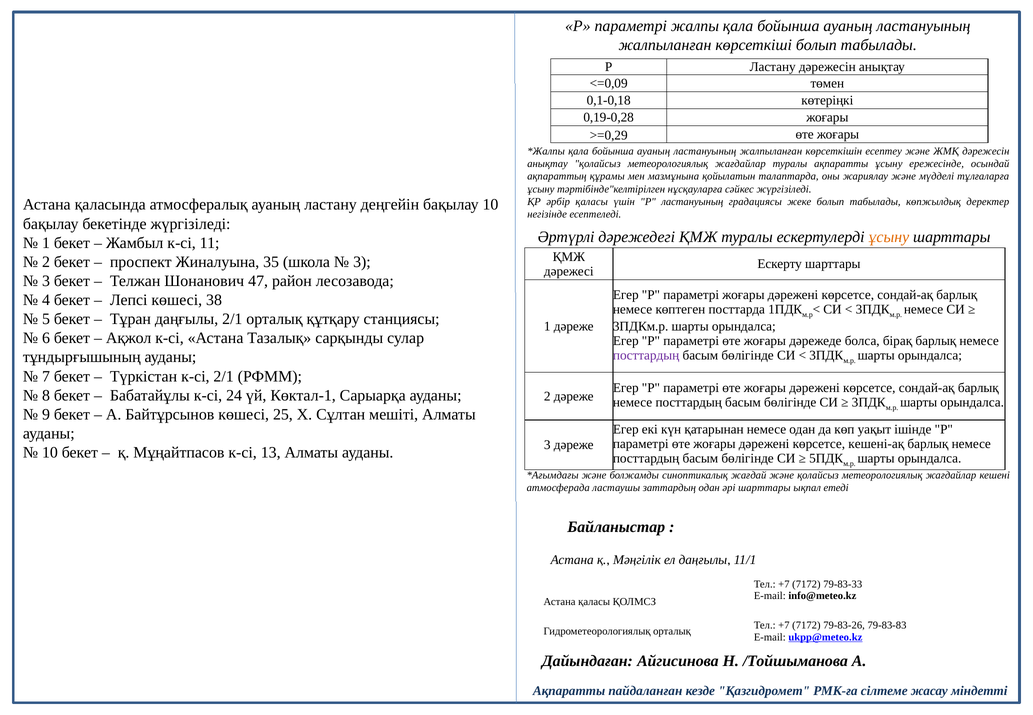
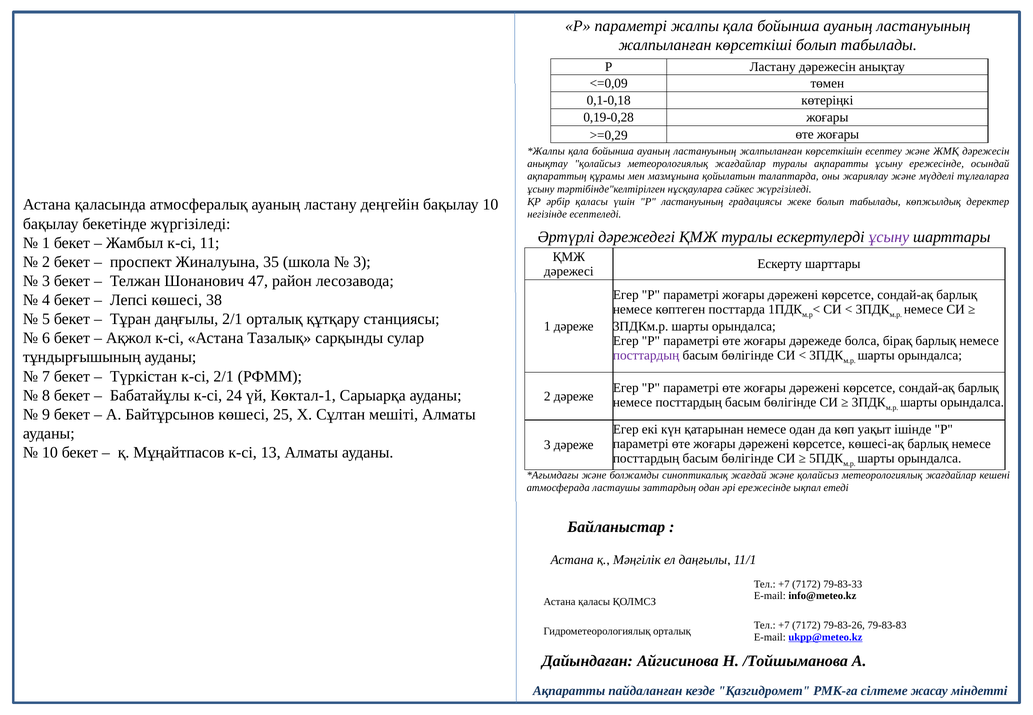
ұсыну at (889, 237) colour: orange -> purple
кешені-ақ: кешені-ақ -> көшесі-ақ
әрі шарттары: шарттары -> ережесінде
